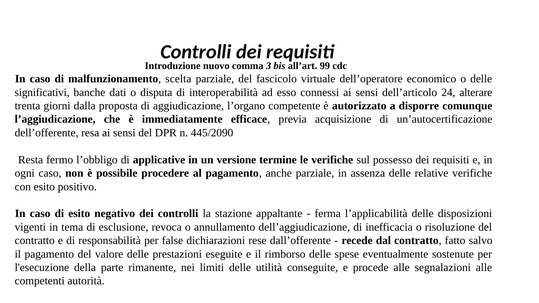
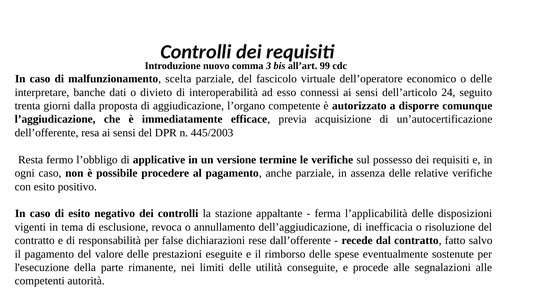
significativi: significativi -> interpretare
disputa: disputa -> divieto
alterare: alterare -> seguito
445/2090: 445/2090 -> 445/2003
